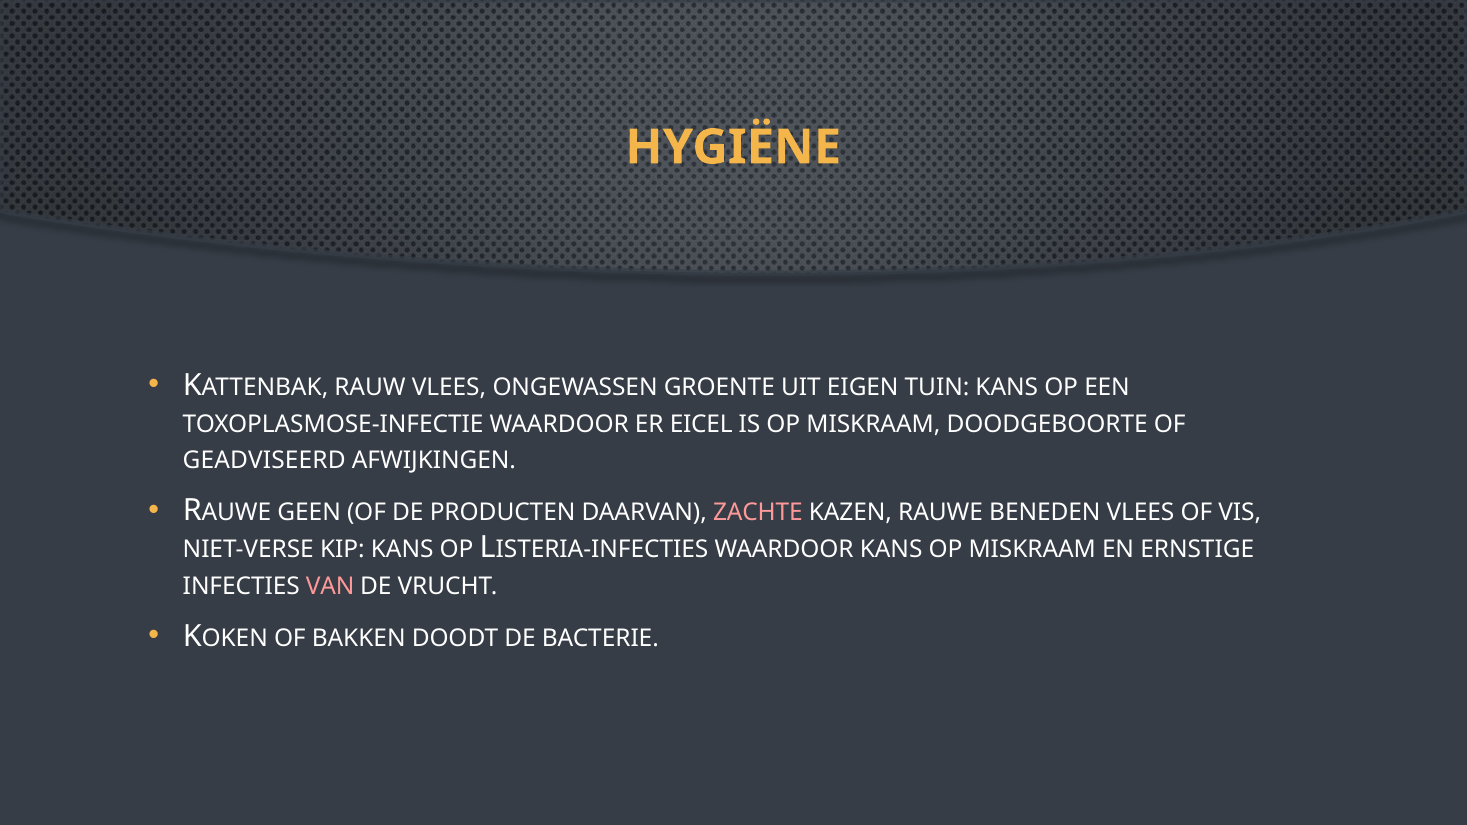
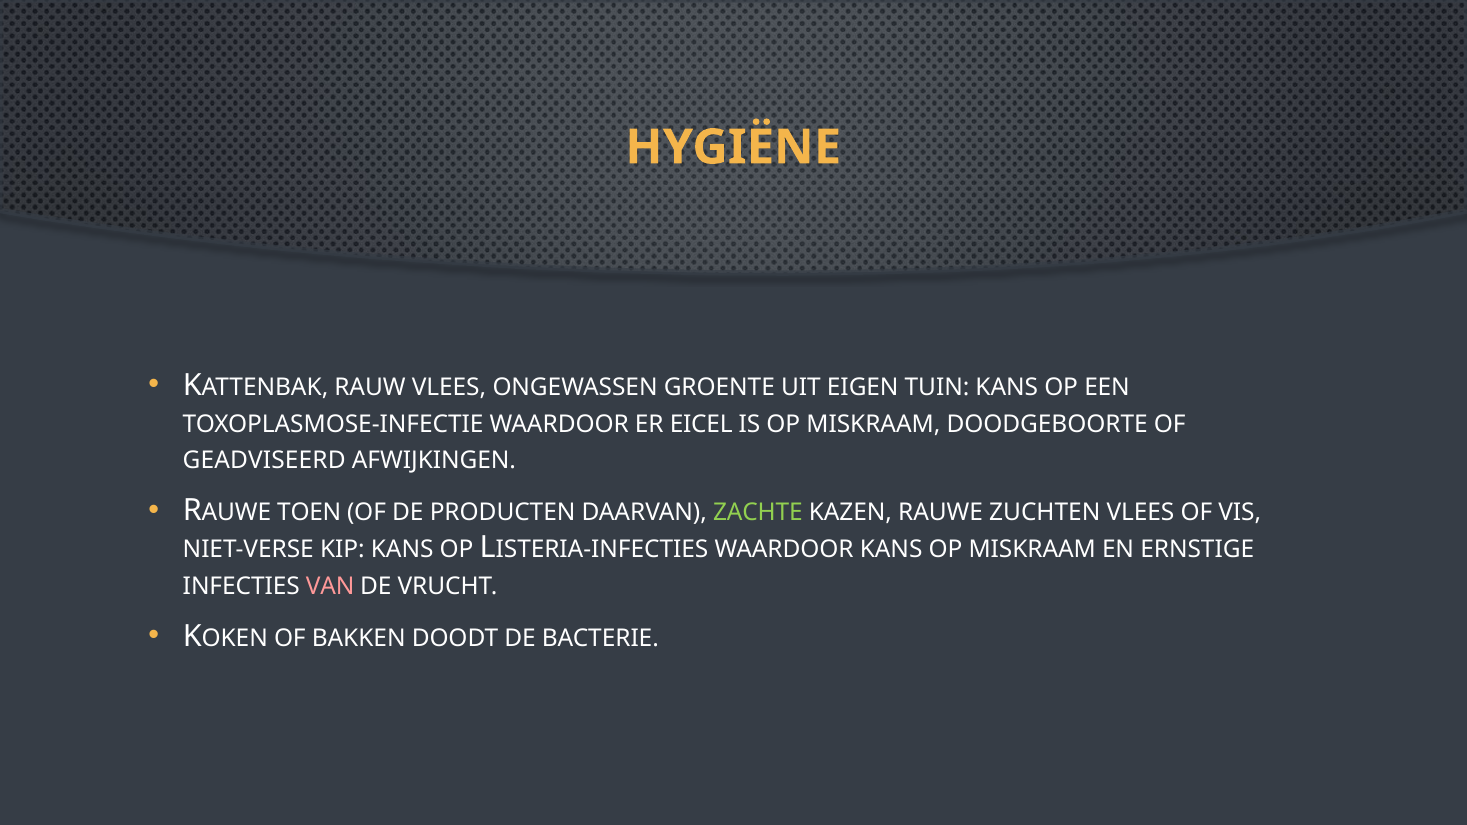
GEEN: GEEN -> TOEN
ZACHTE colour: pink -> light green
BENEDEN: BENEDEN -> ZUCHTEN
